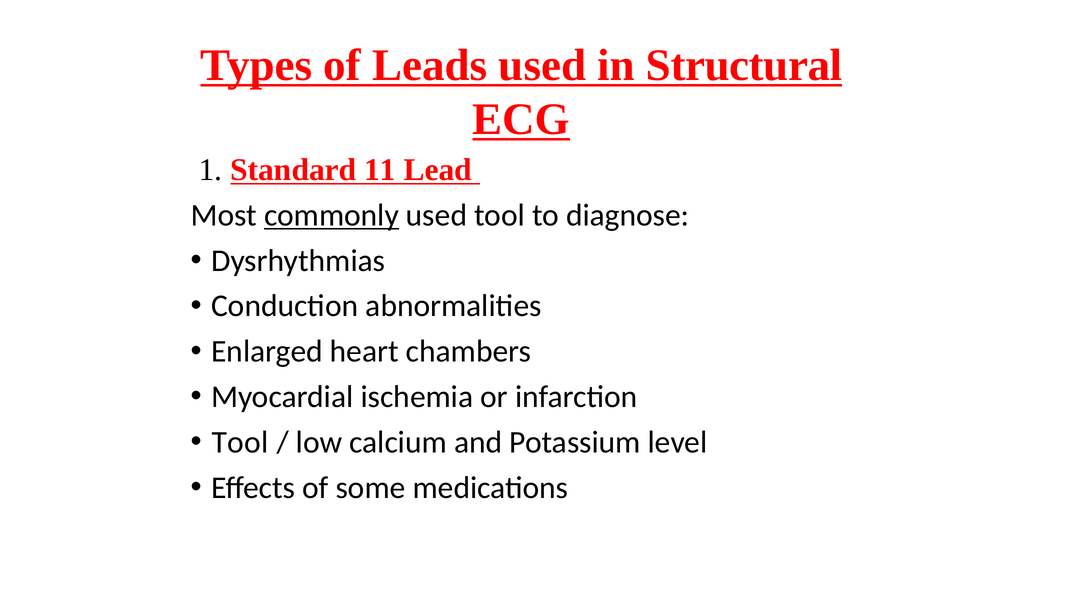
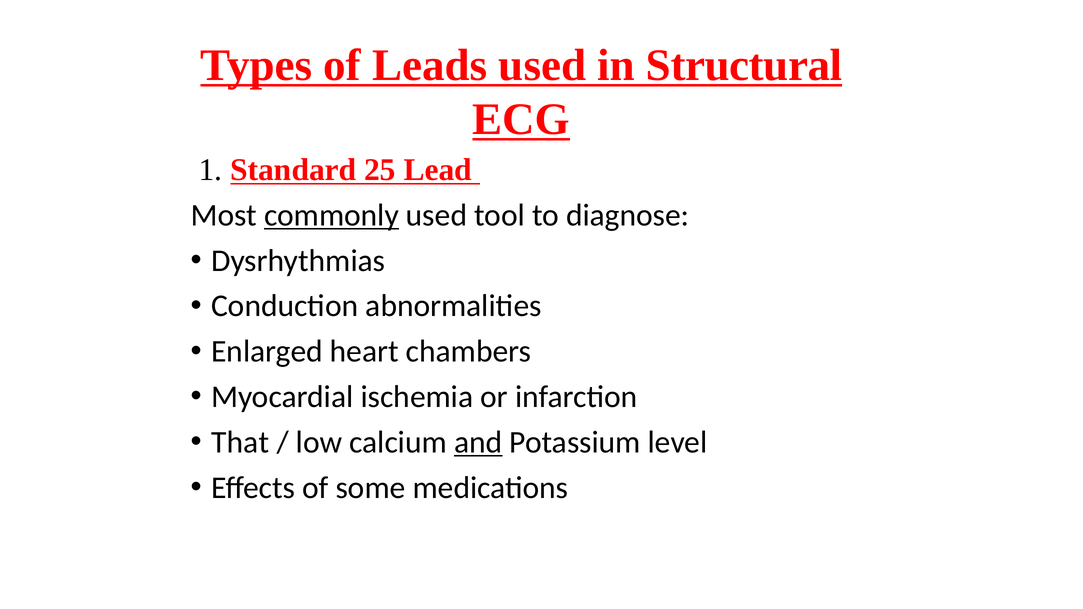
11: 11 -> 25
Tool at (240, 442): Tool -> That
and underline: none -> present
